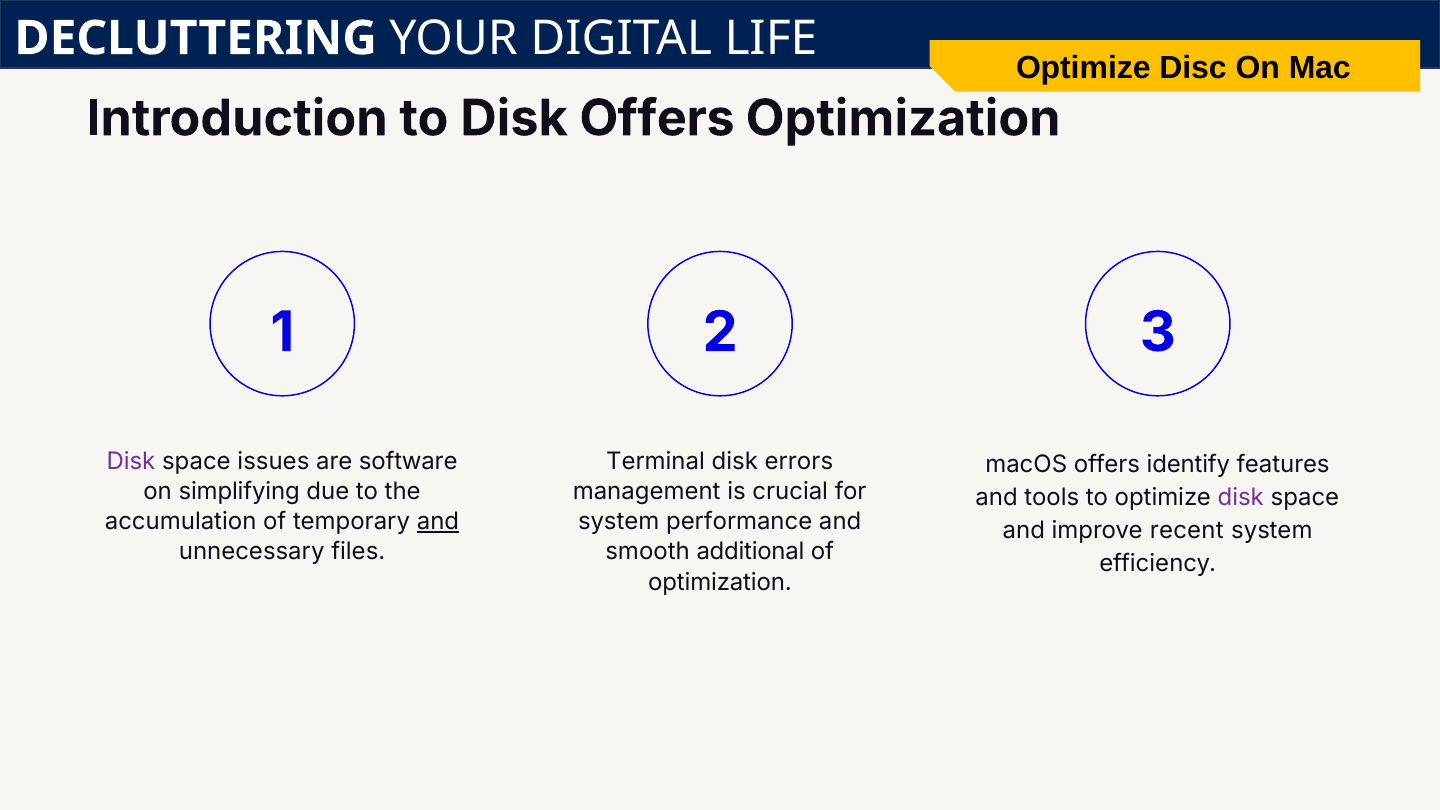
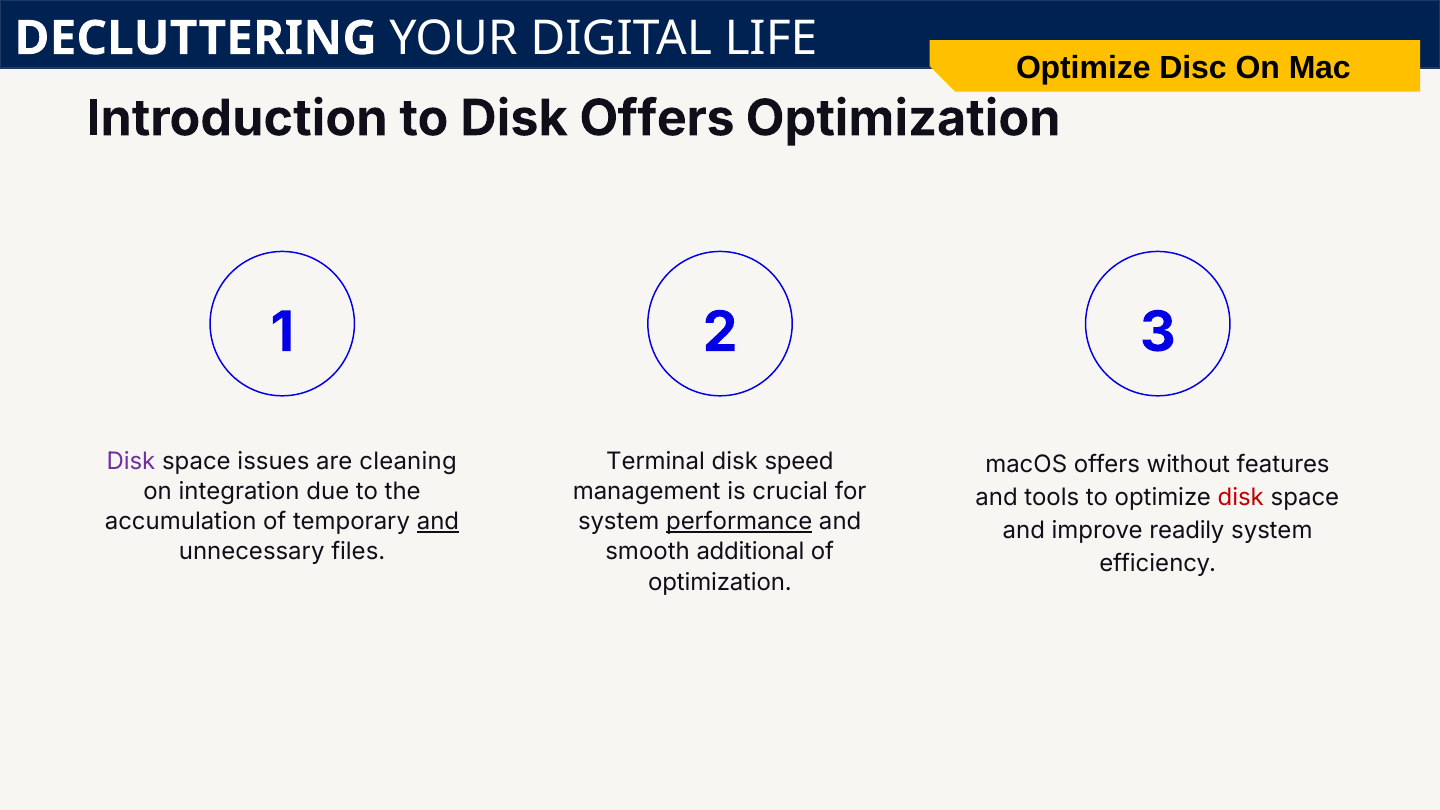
software: software -> cleaning
errors: errors -> speed
identify: identify -> without
simplifying: simplifying -> integration
disk at (1241, 497) colour: purple -> red
performance underline: none -> present
recent: recent -> readily
